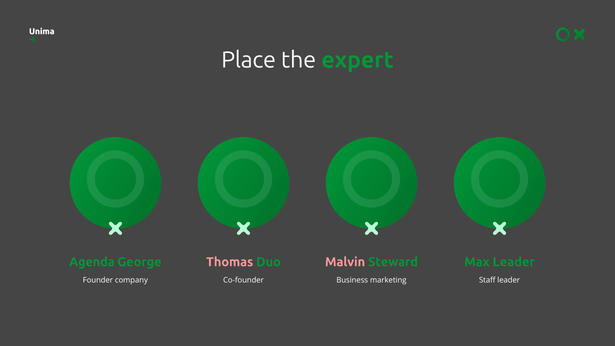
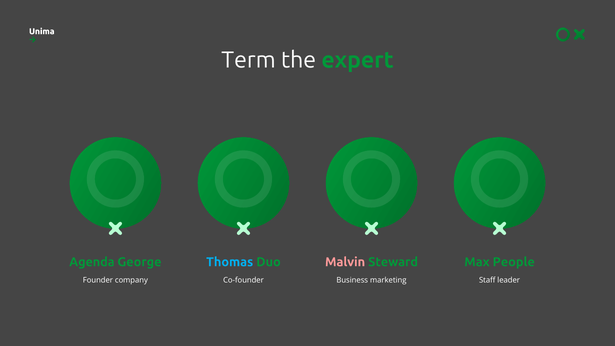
Place: Place -> Term
Thomas colour: pink -> light blue
Max Leader: Leader -> People
